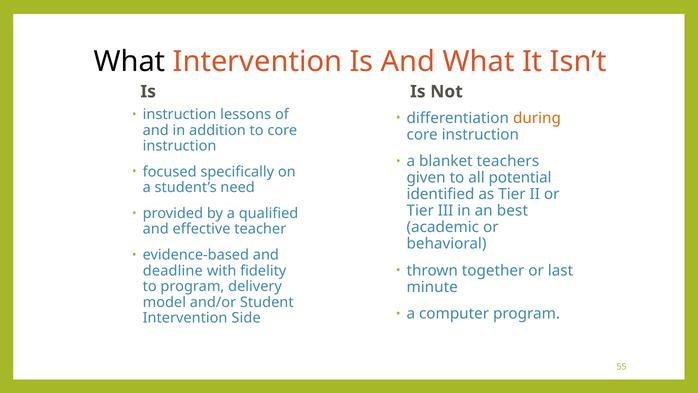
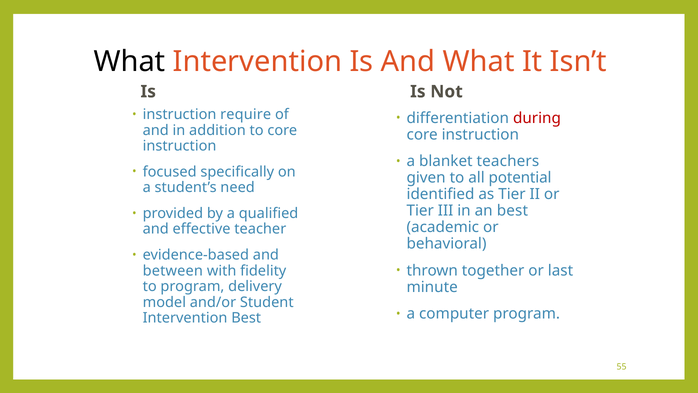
lessons: lessons -> require
during colour: orange -> red
deadline: deadline -> between
Intervention Side: Side -> Best
